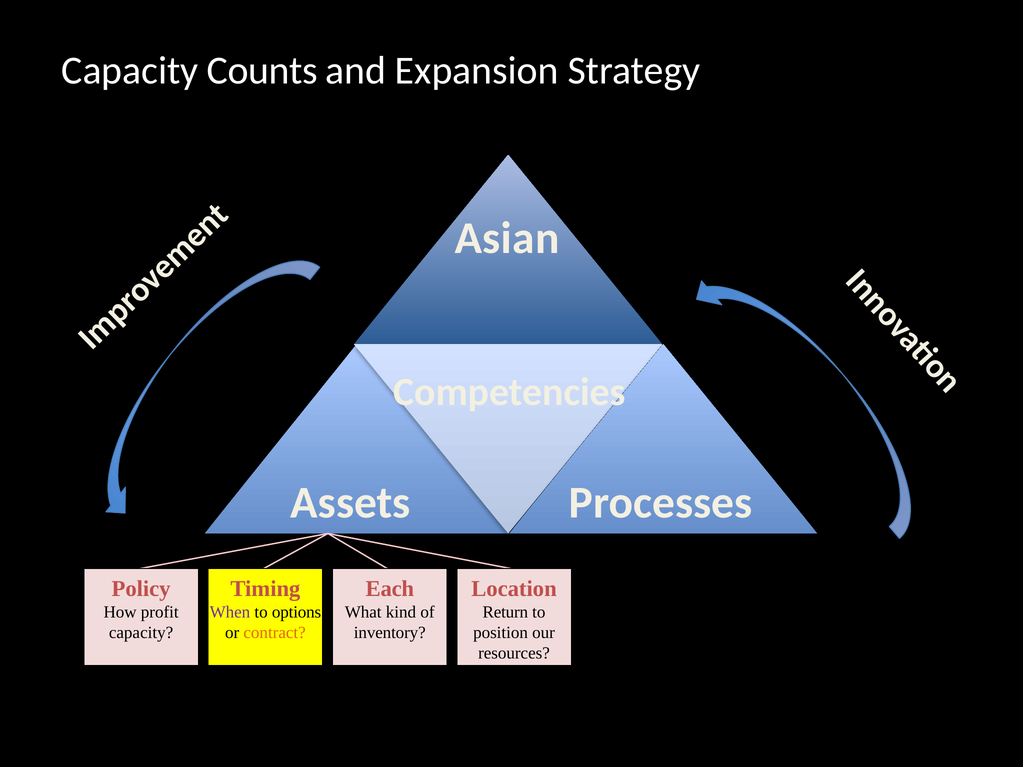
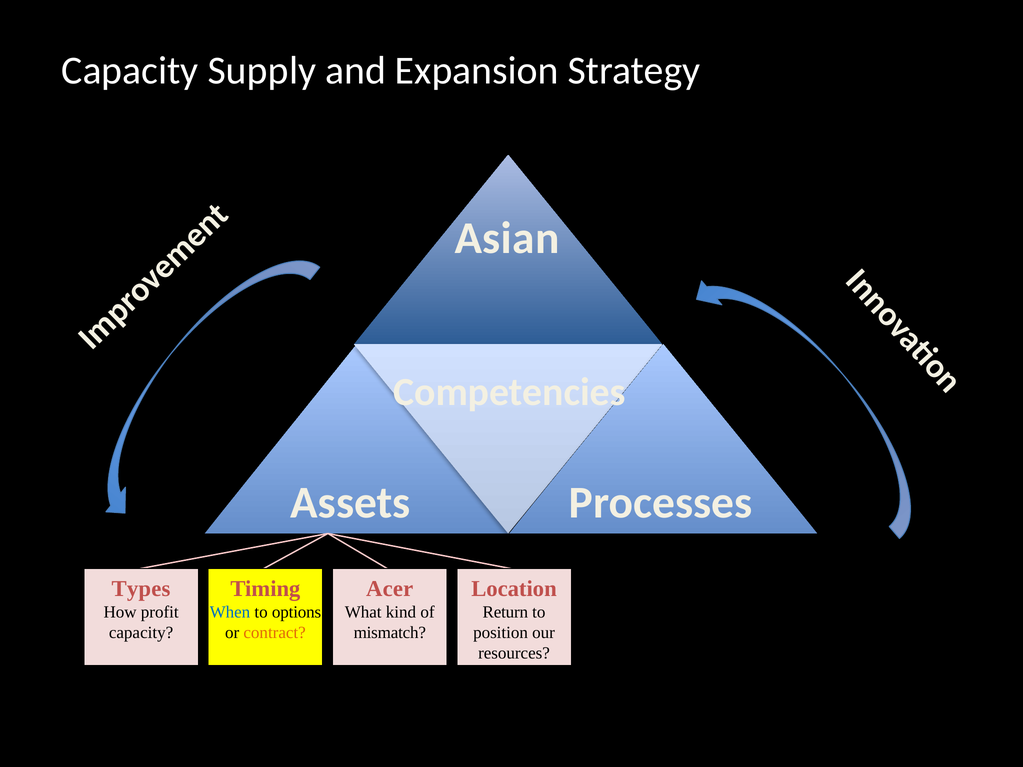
Counts: Counts -> Supply
Policy: Policy -> Types
Each: Each -> Acer
When colour: purple -> blue
inventory: inventory -> mismatch
